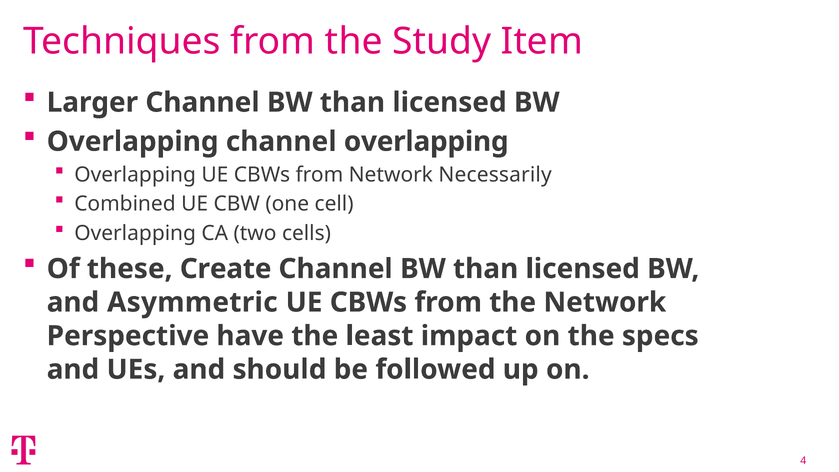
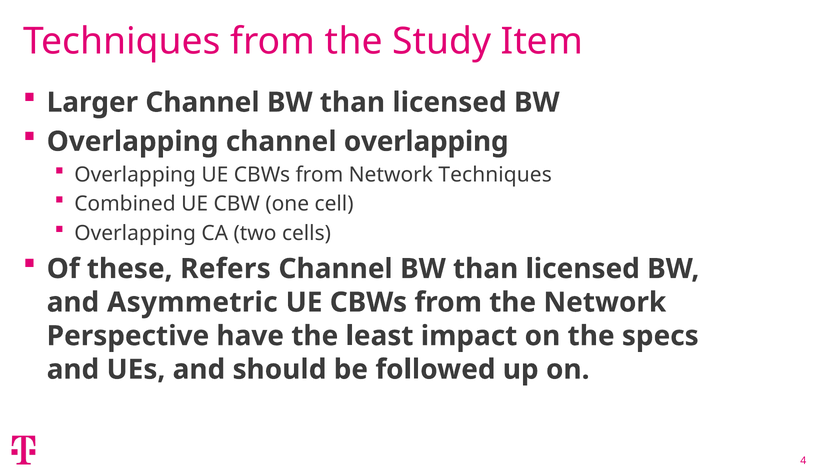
Network Necessarily: Necessarily -> Techniques
Create: Create -> Refers
